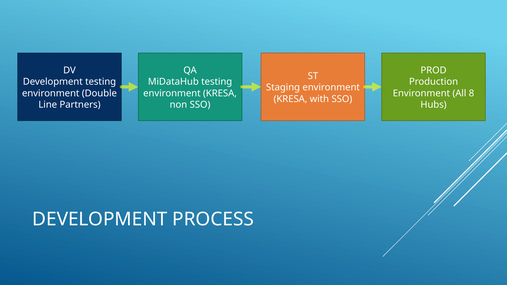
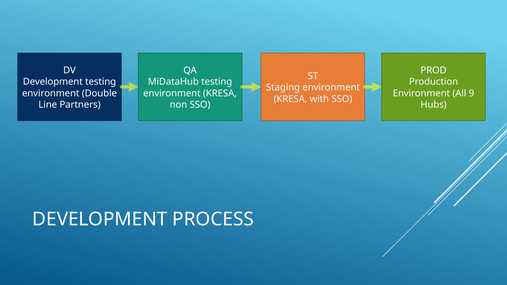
8: 8 -> 9
